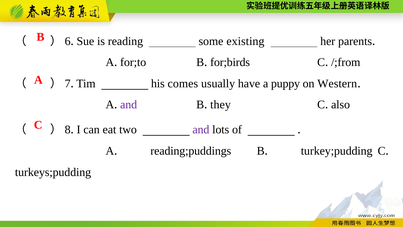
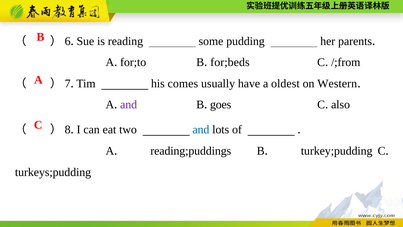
existing: existing -> pudding
for;birds: for;birds -> for;beds
puppy: puppy -> oldest
they: they -> goes
and at (201, 130) colour: purple -> blue
